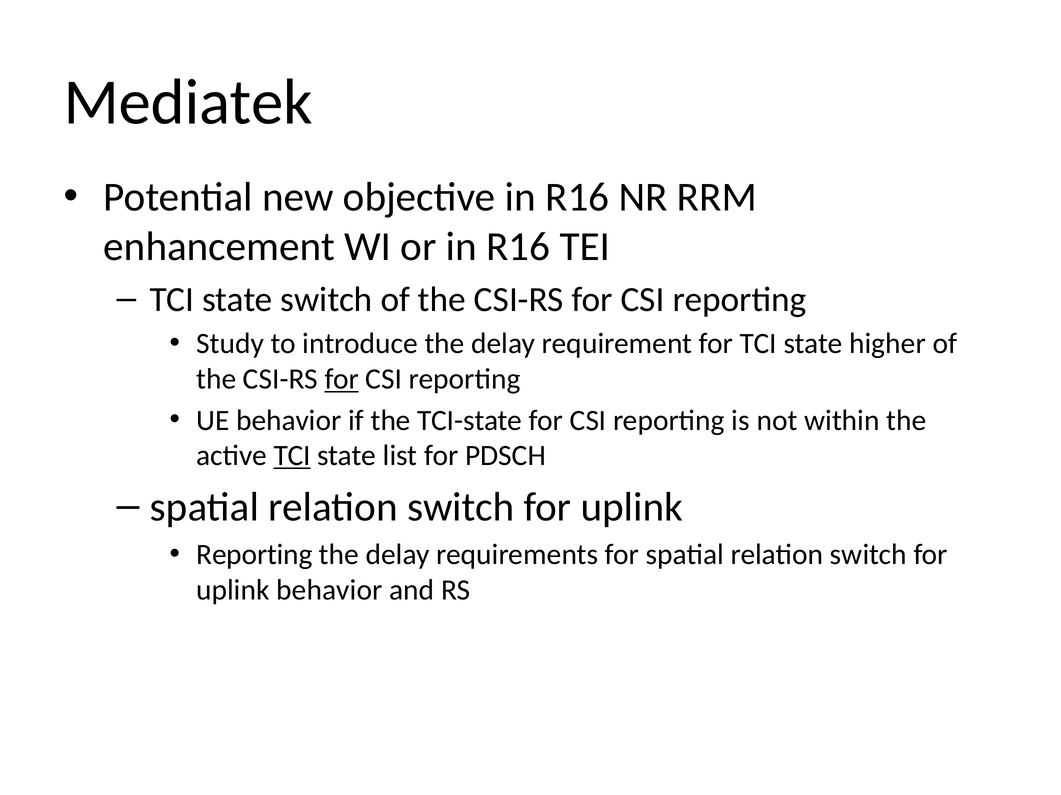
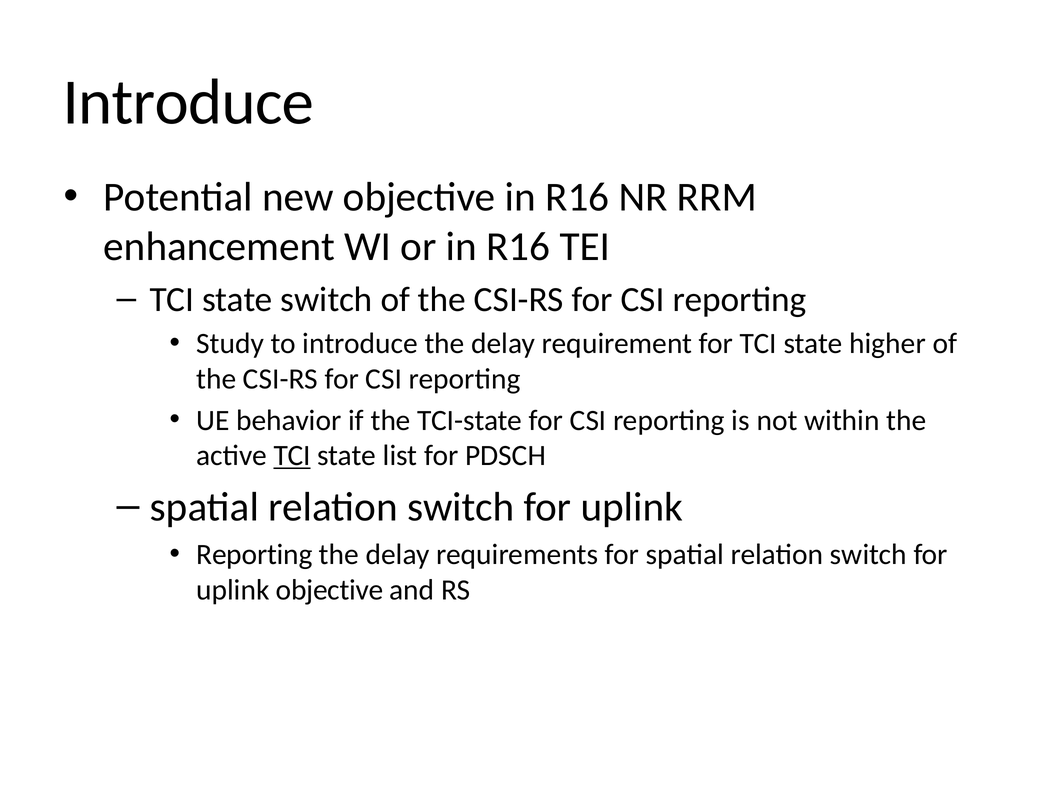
Mediatek at (188, 103): Mediatek -> Introduce
for at (342, 379) underline: present -> none
uplink behavior: behavior -> objective
